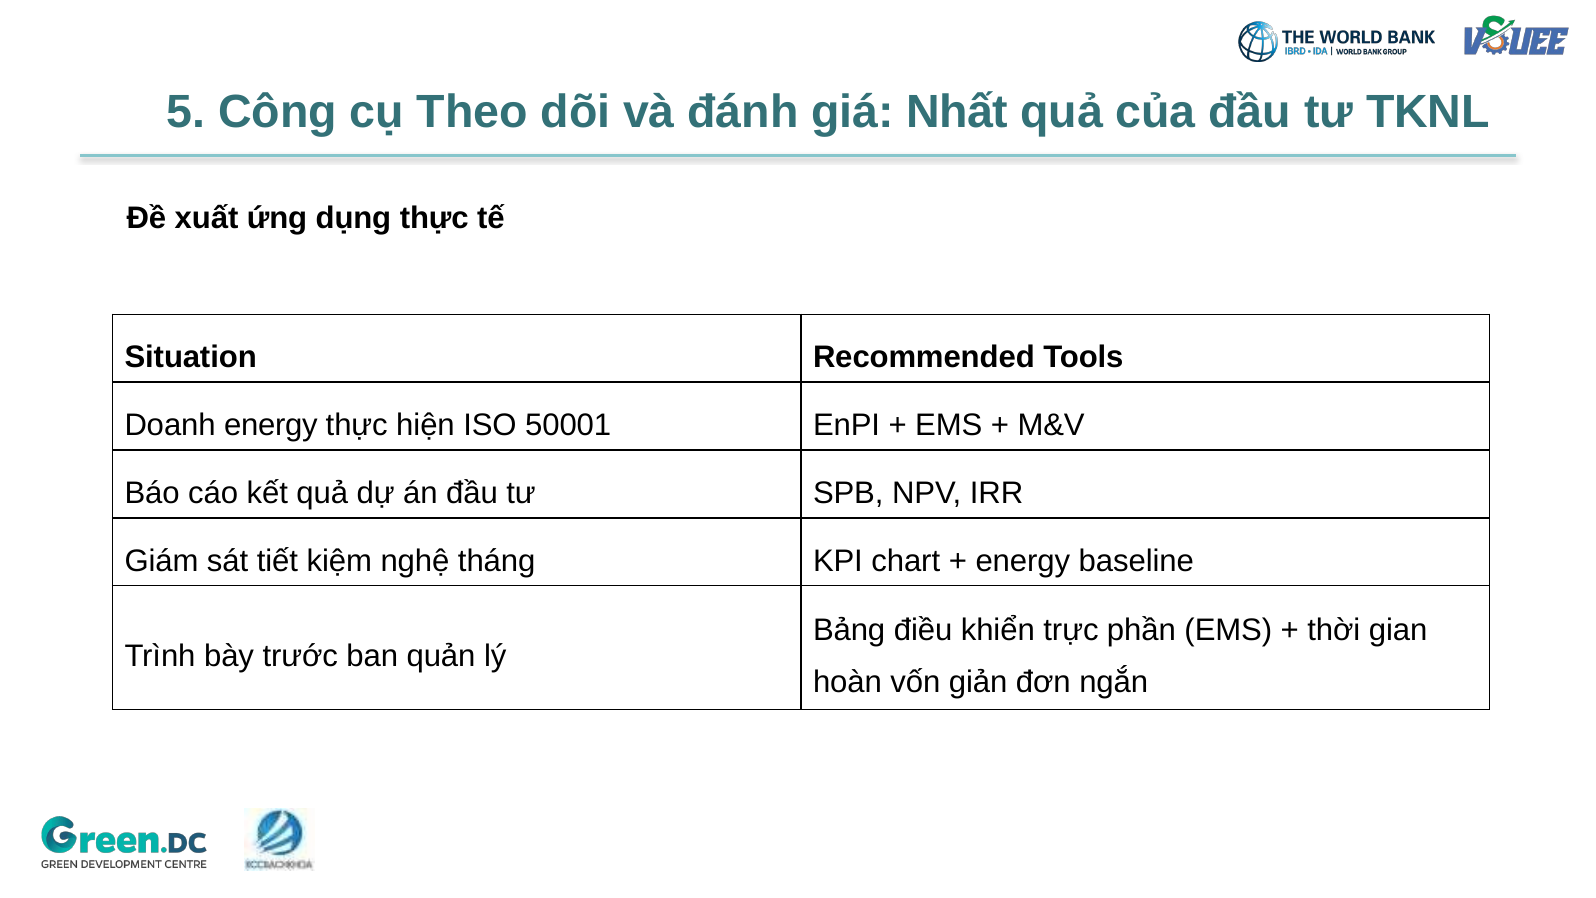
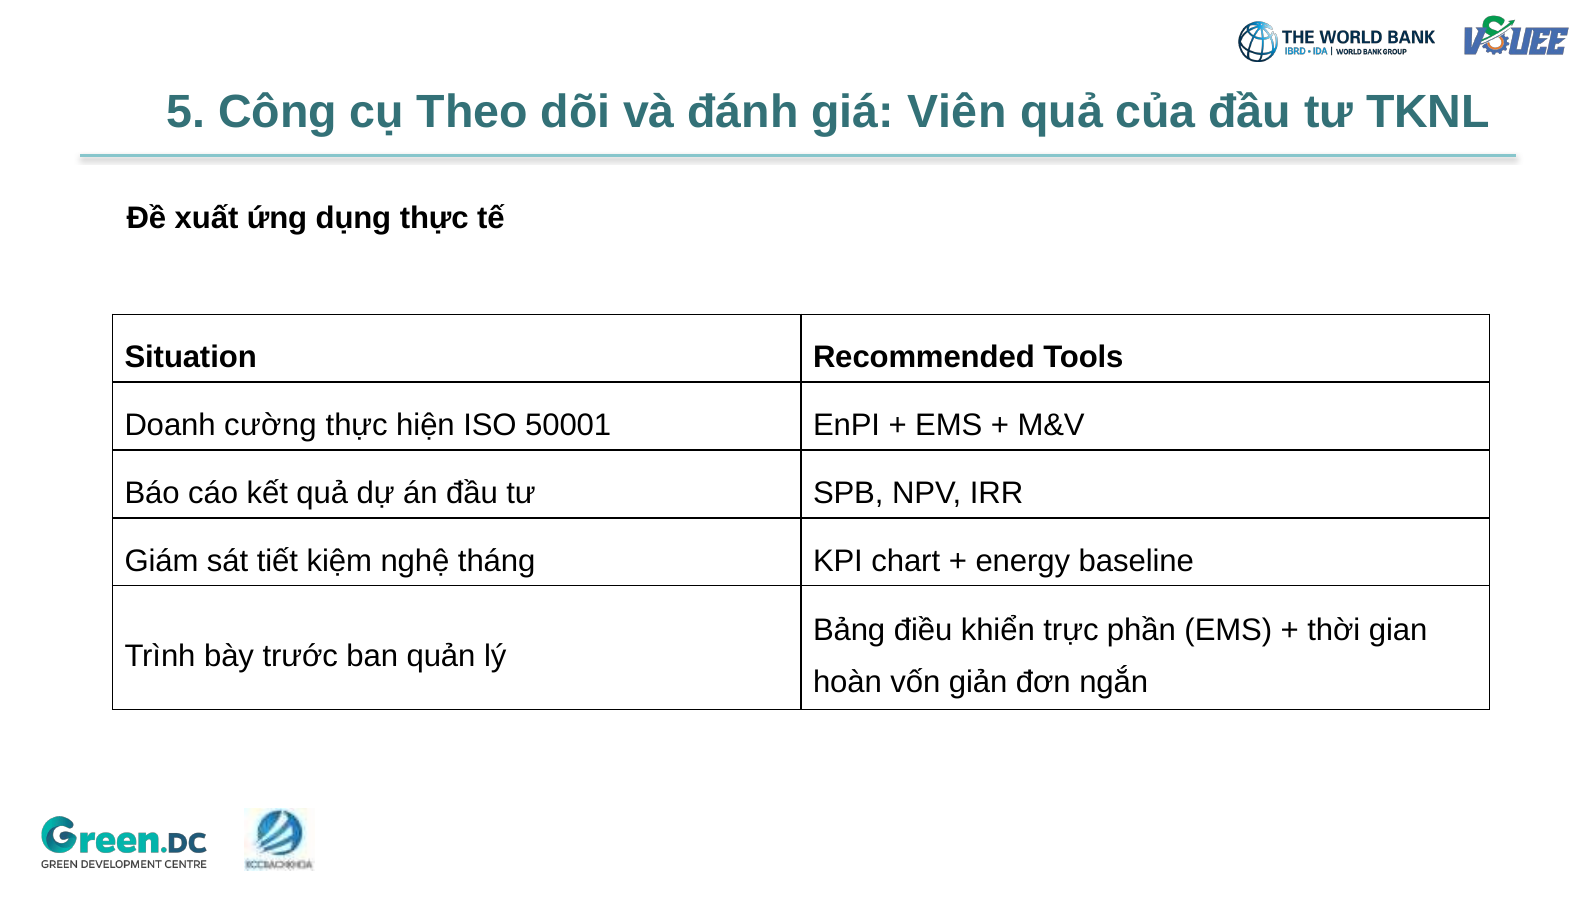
Nhất: Nhất -> Viên
Doanh energy: energy -> cường
